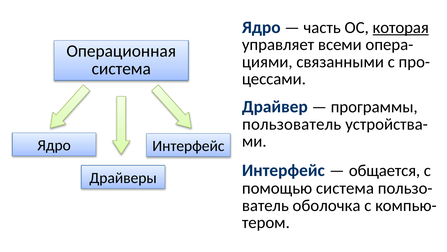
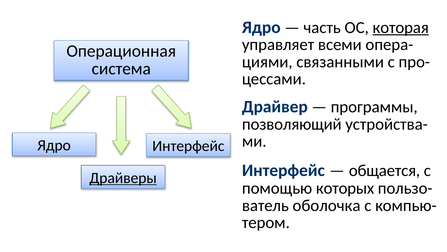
пользователь: пользователь -> позволяющий
Драйверы underline: none -> present
помощью система: система -> которых
